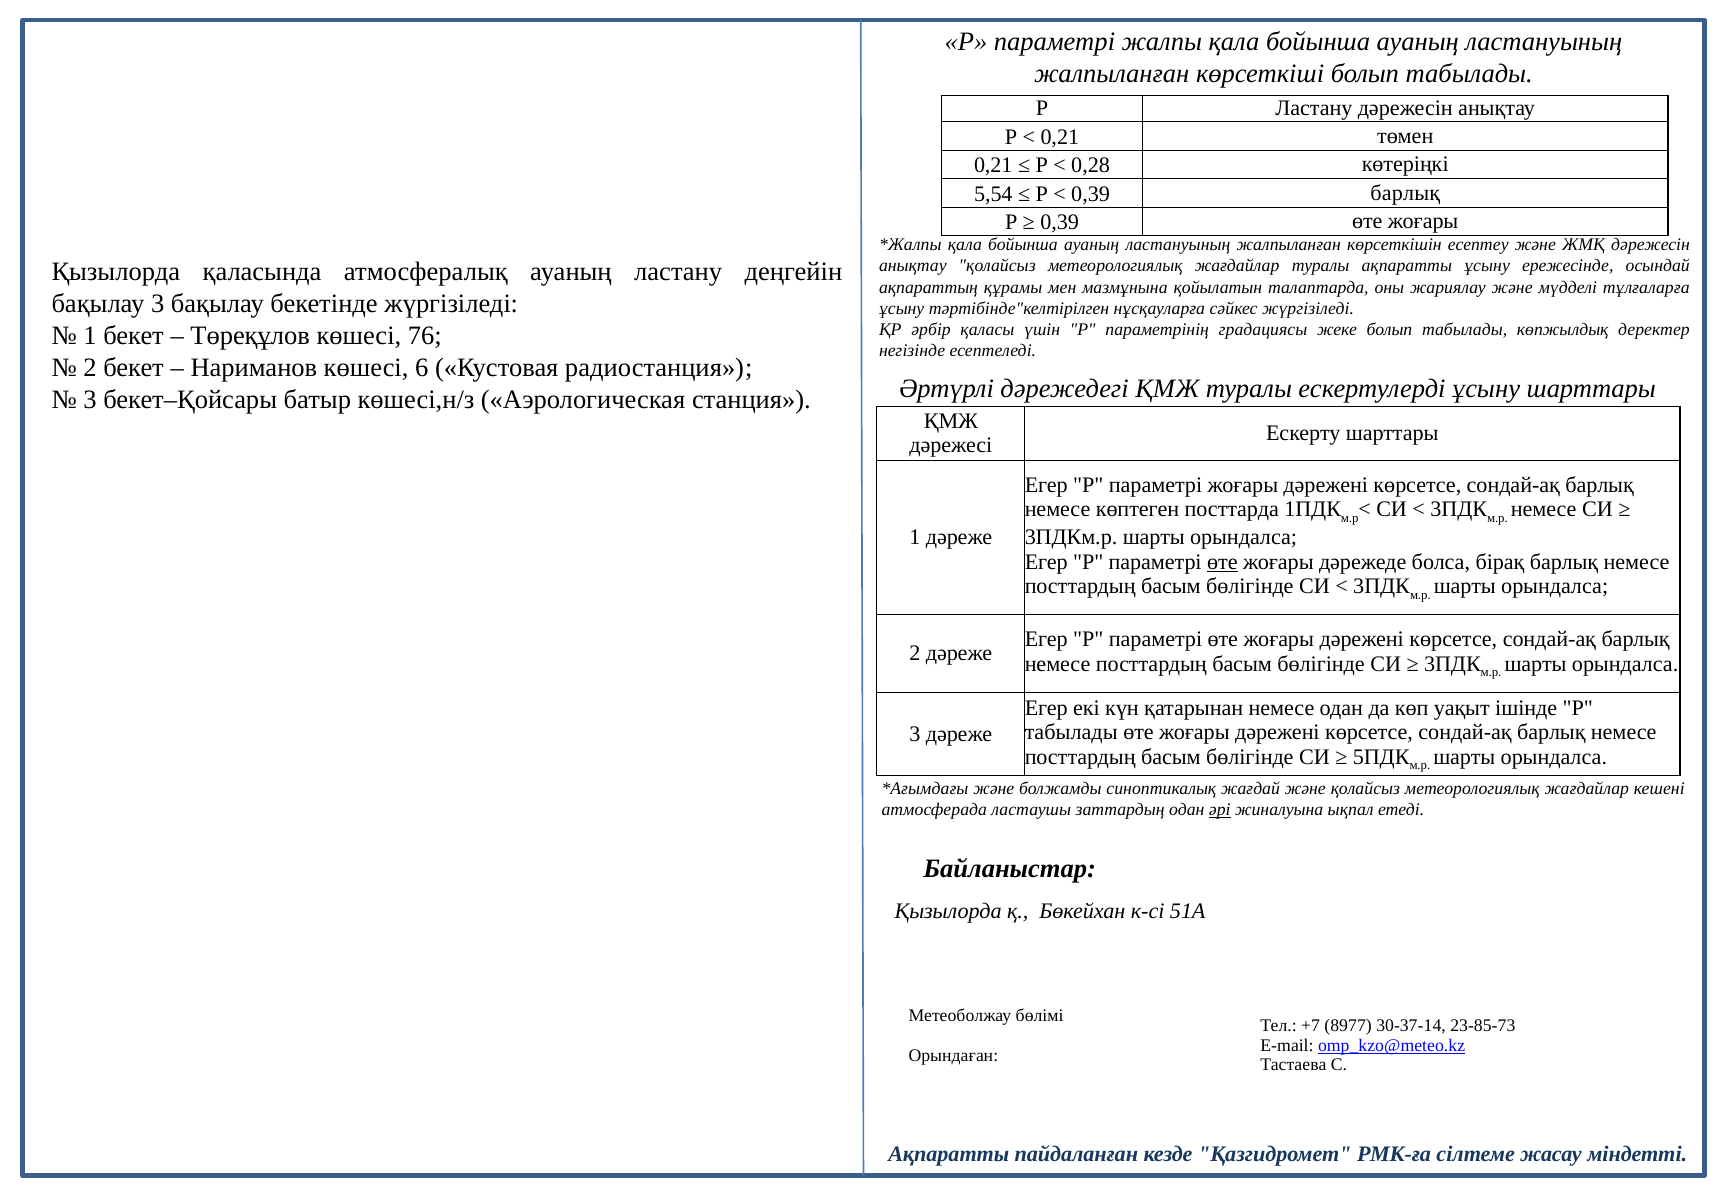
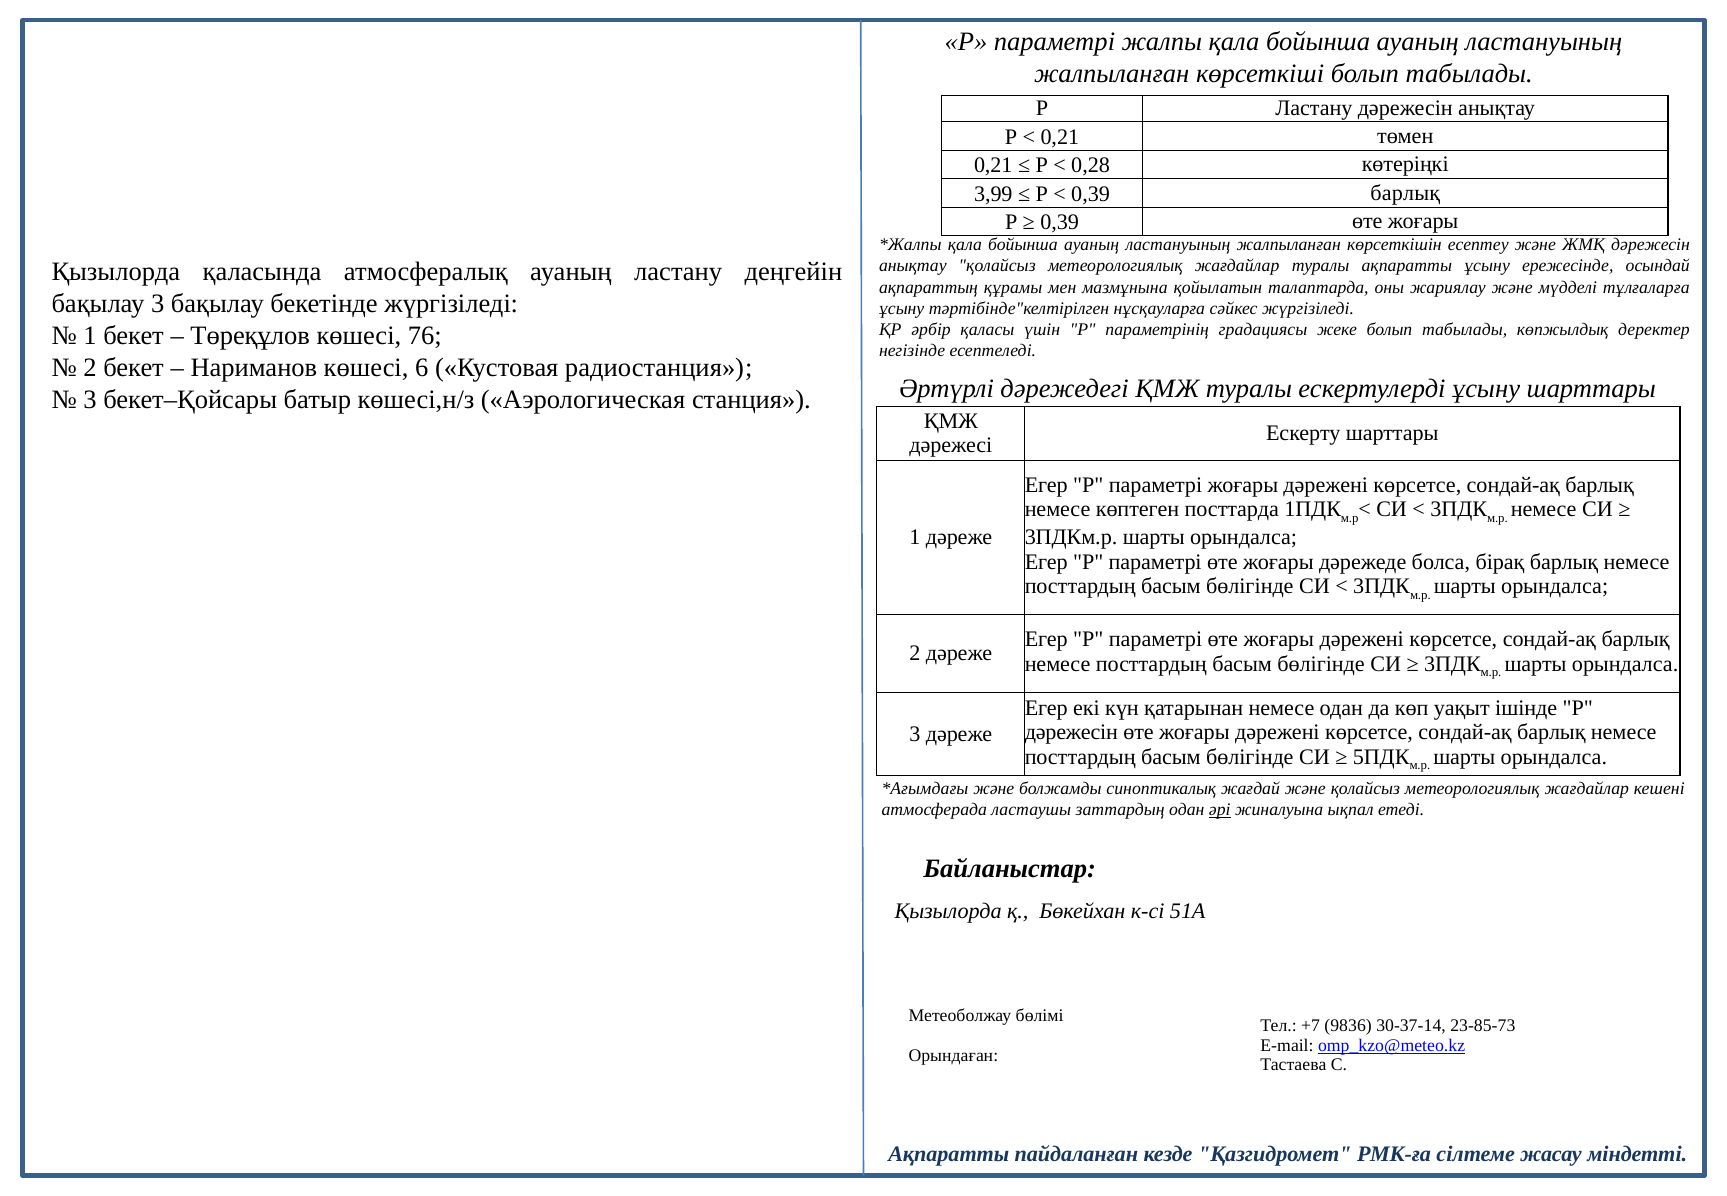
5,54: 5,54 -> 3,99
өте at (1222, 562) underline: present -> none
табылады at (1071, 732): табылады -> дәрежесін
8977: 8977 -> 9836
